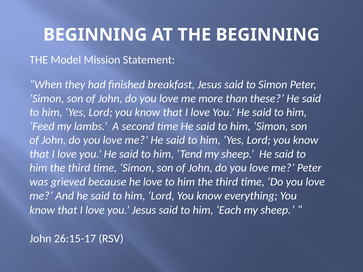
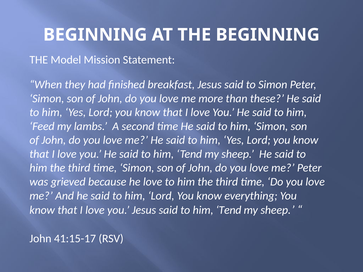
Each at (229, 210): Each -> Tend
26:15-17: 26:15-17 -> 41:15-17
